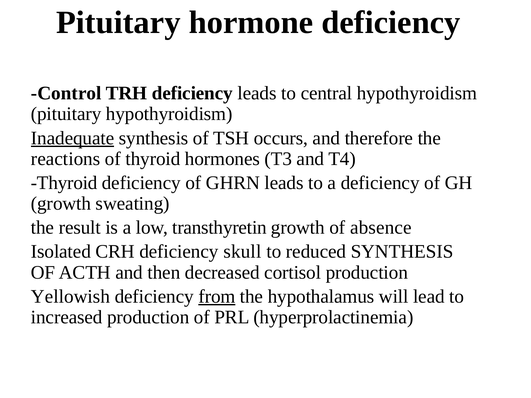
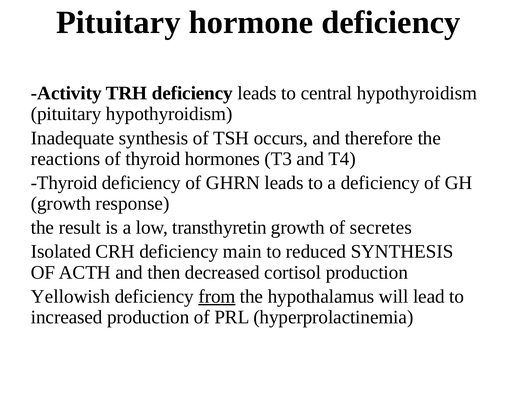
Control: Control -> Activity
Inadequate underline: present -> none
sweating: sweating -> response
absence: absence -> secretes
skull: skull -> main
